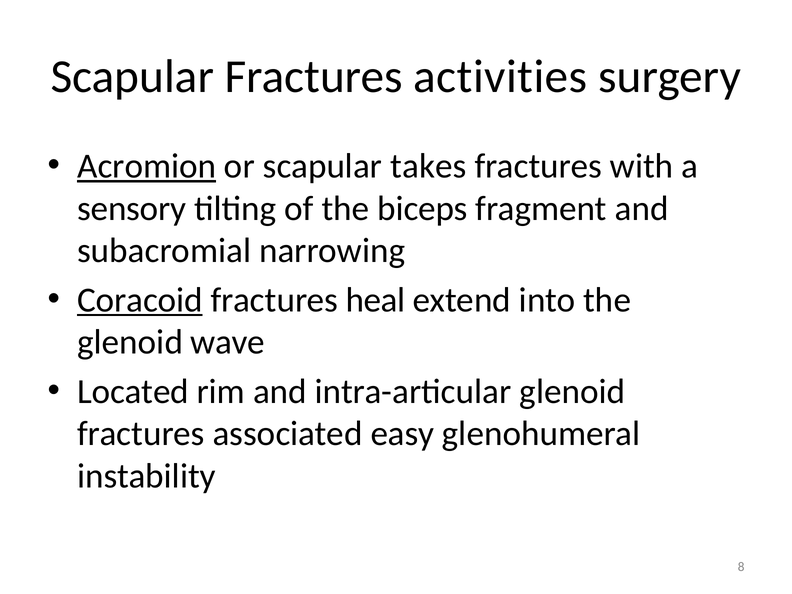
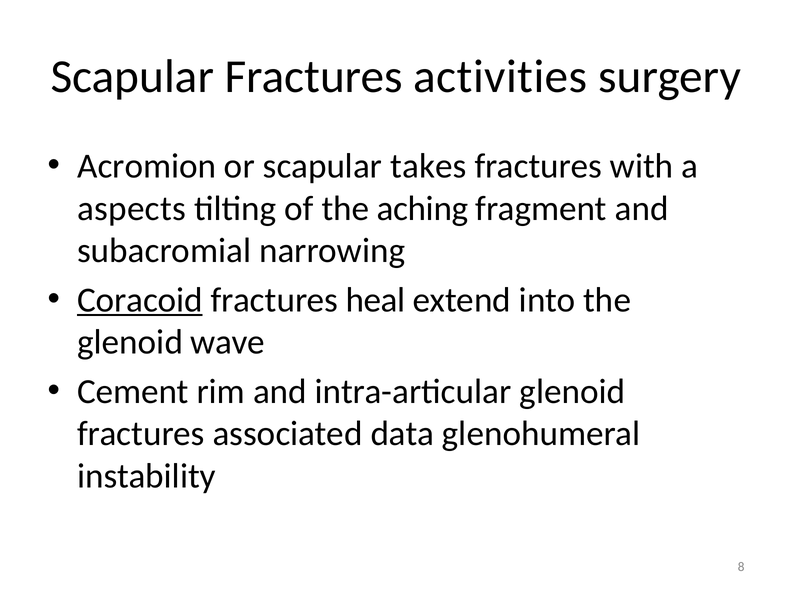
Acromion underline: present -> none
sensory: sensory -> aspects
biceps: biceps -> aching
Located: Located -> Cement
easy: easy -> data
